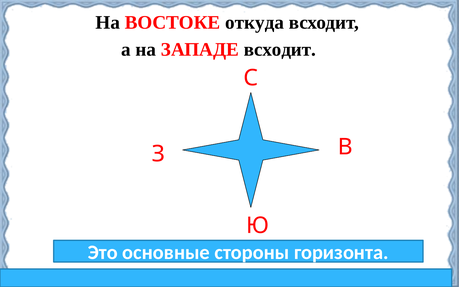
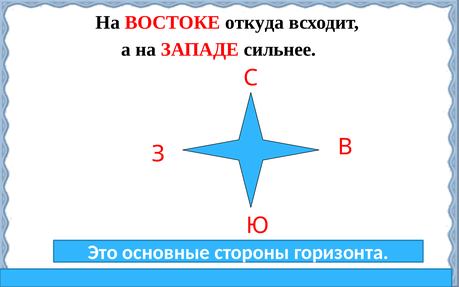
ЗАПАДЕ всходит: всходит -> сильнее
